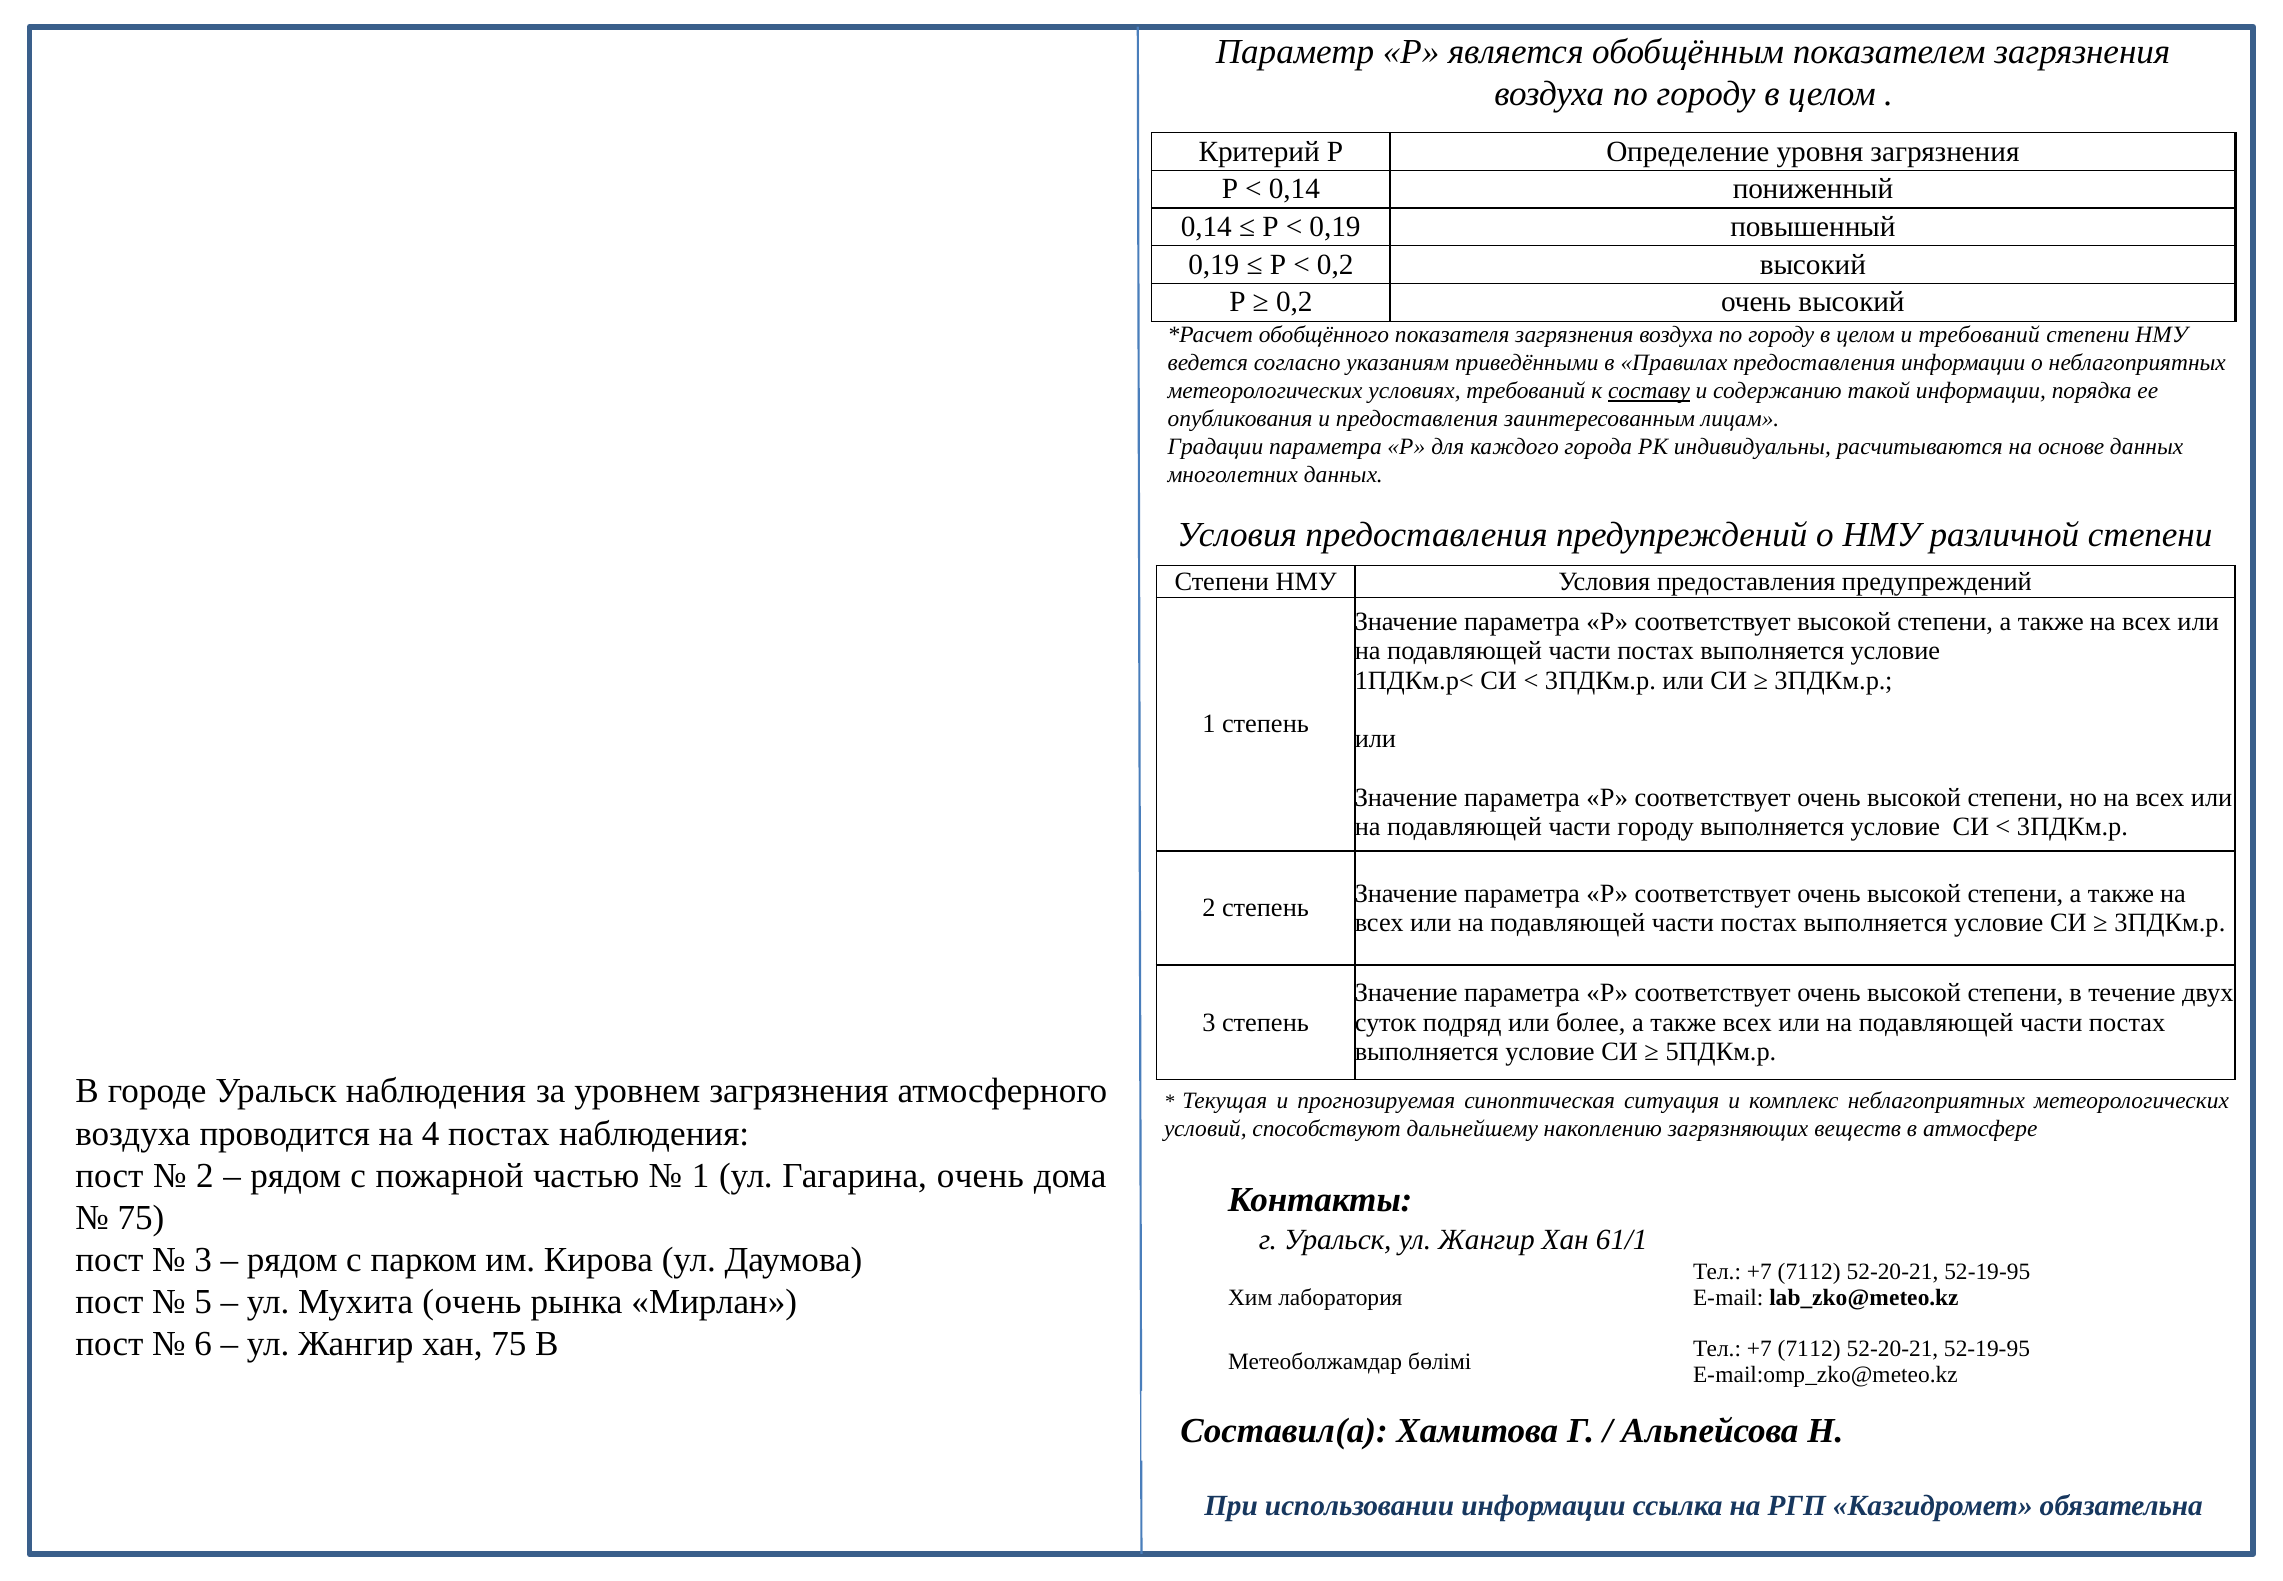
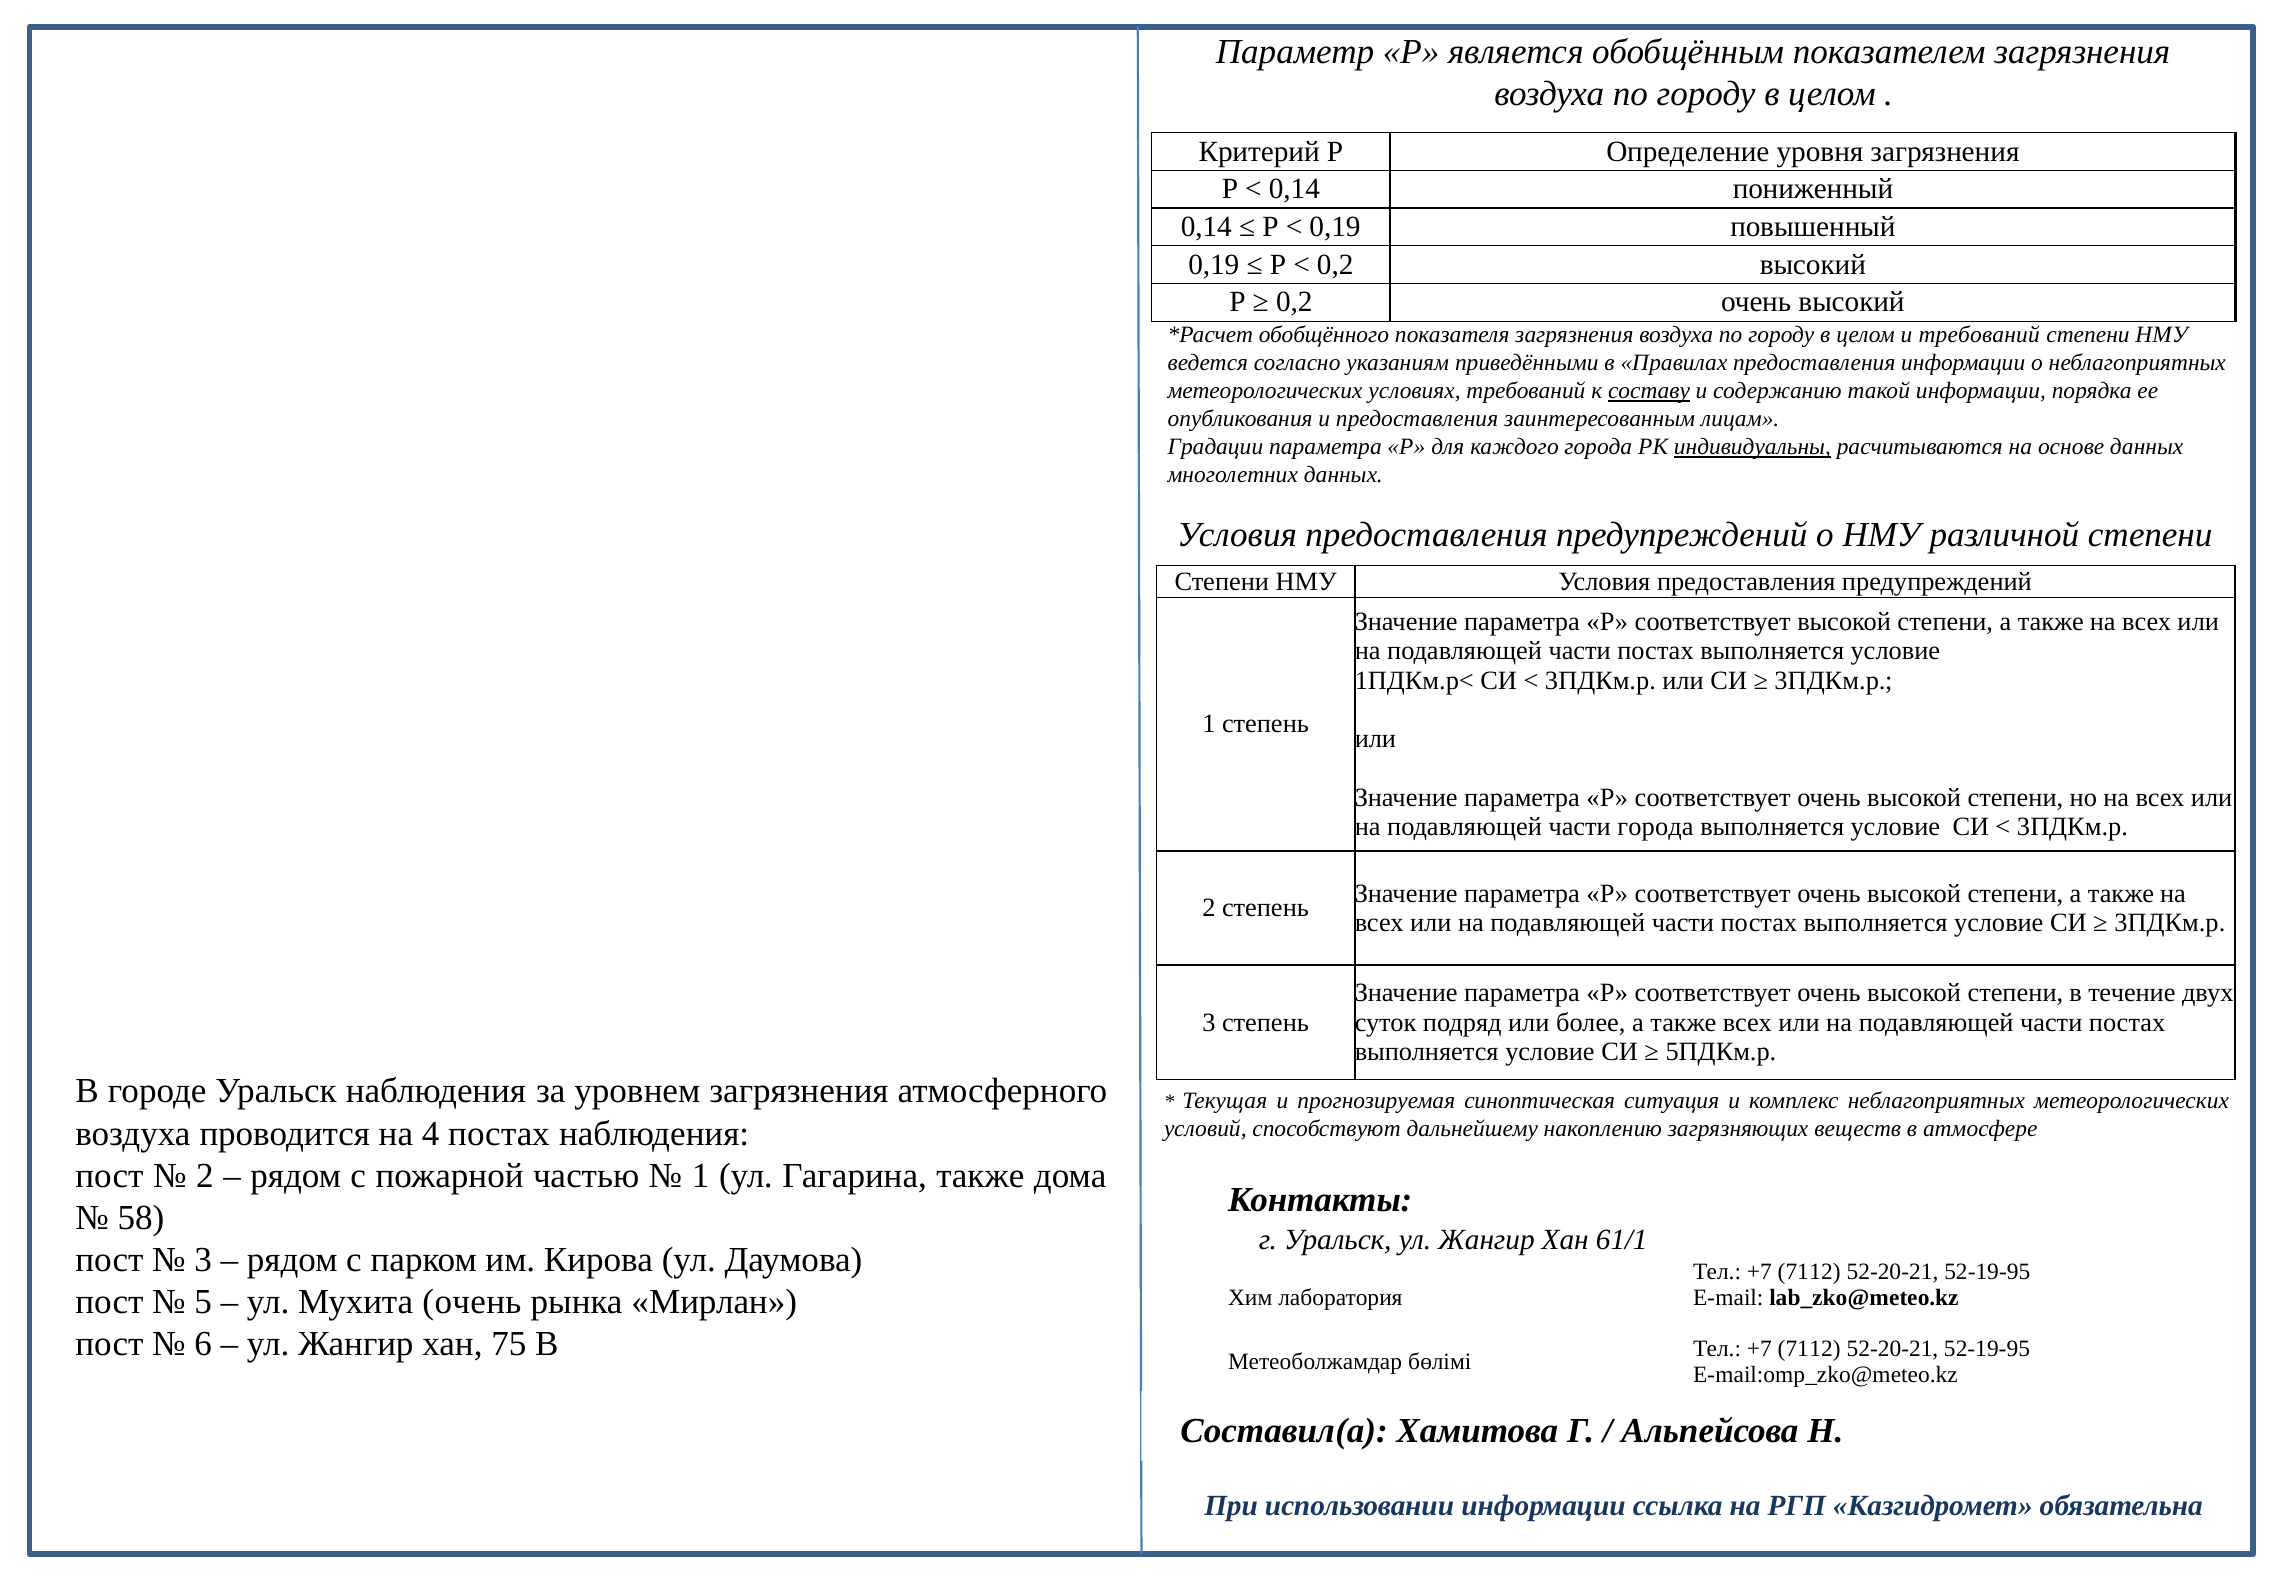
индивидуальны underline: none -> present
части городу: городу -> города
Гагарина очень: очень -> также
75 at (141, 1217): 75 -> 58
